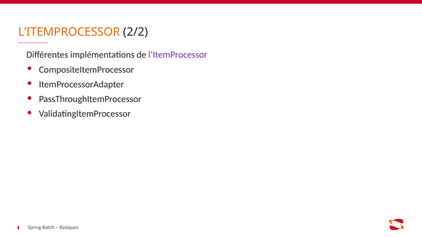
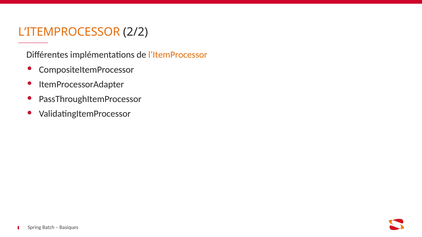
l’ItemProcessor at (178, 55) colour: purple -> orange
